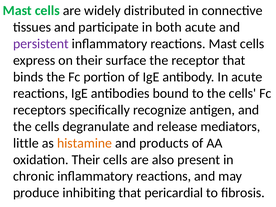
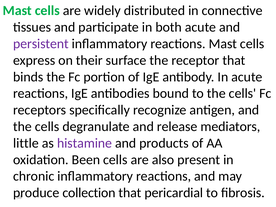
histamine colour: orange -> purple
oxidation Their: Their -> Been
inhibiting: inhibiting -> collection
